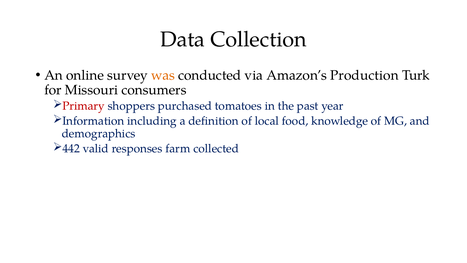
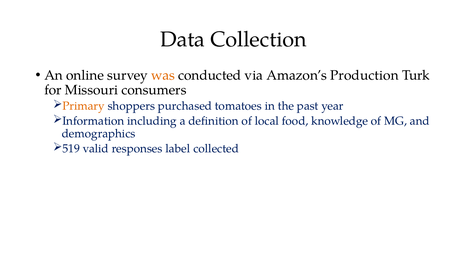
Primary colour: red -> orange
442: 442 -> 519
farm: farm -> label
